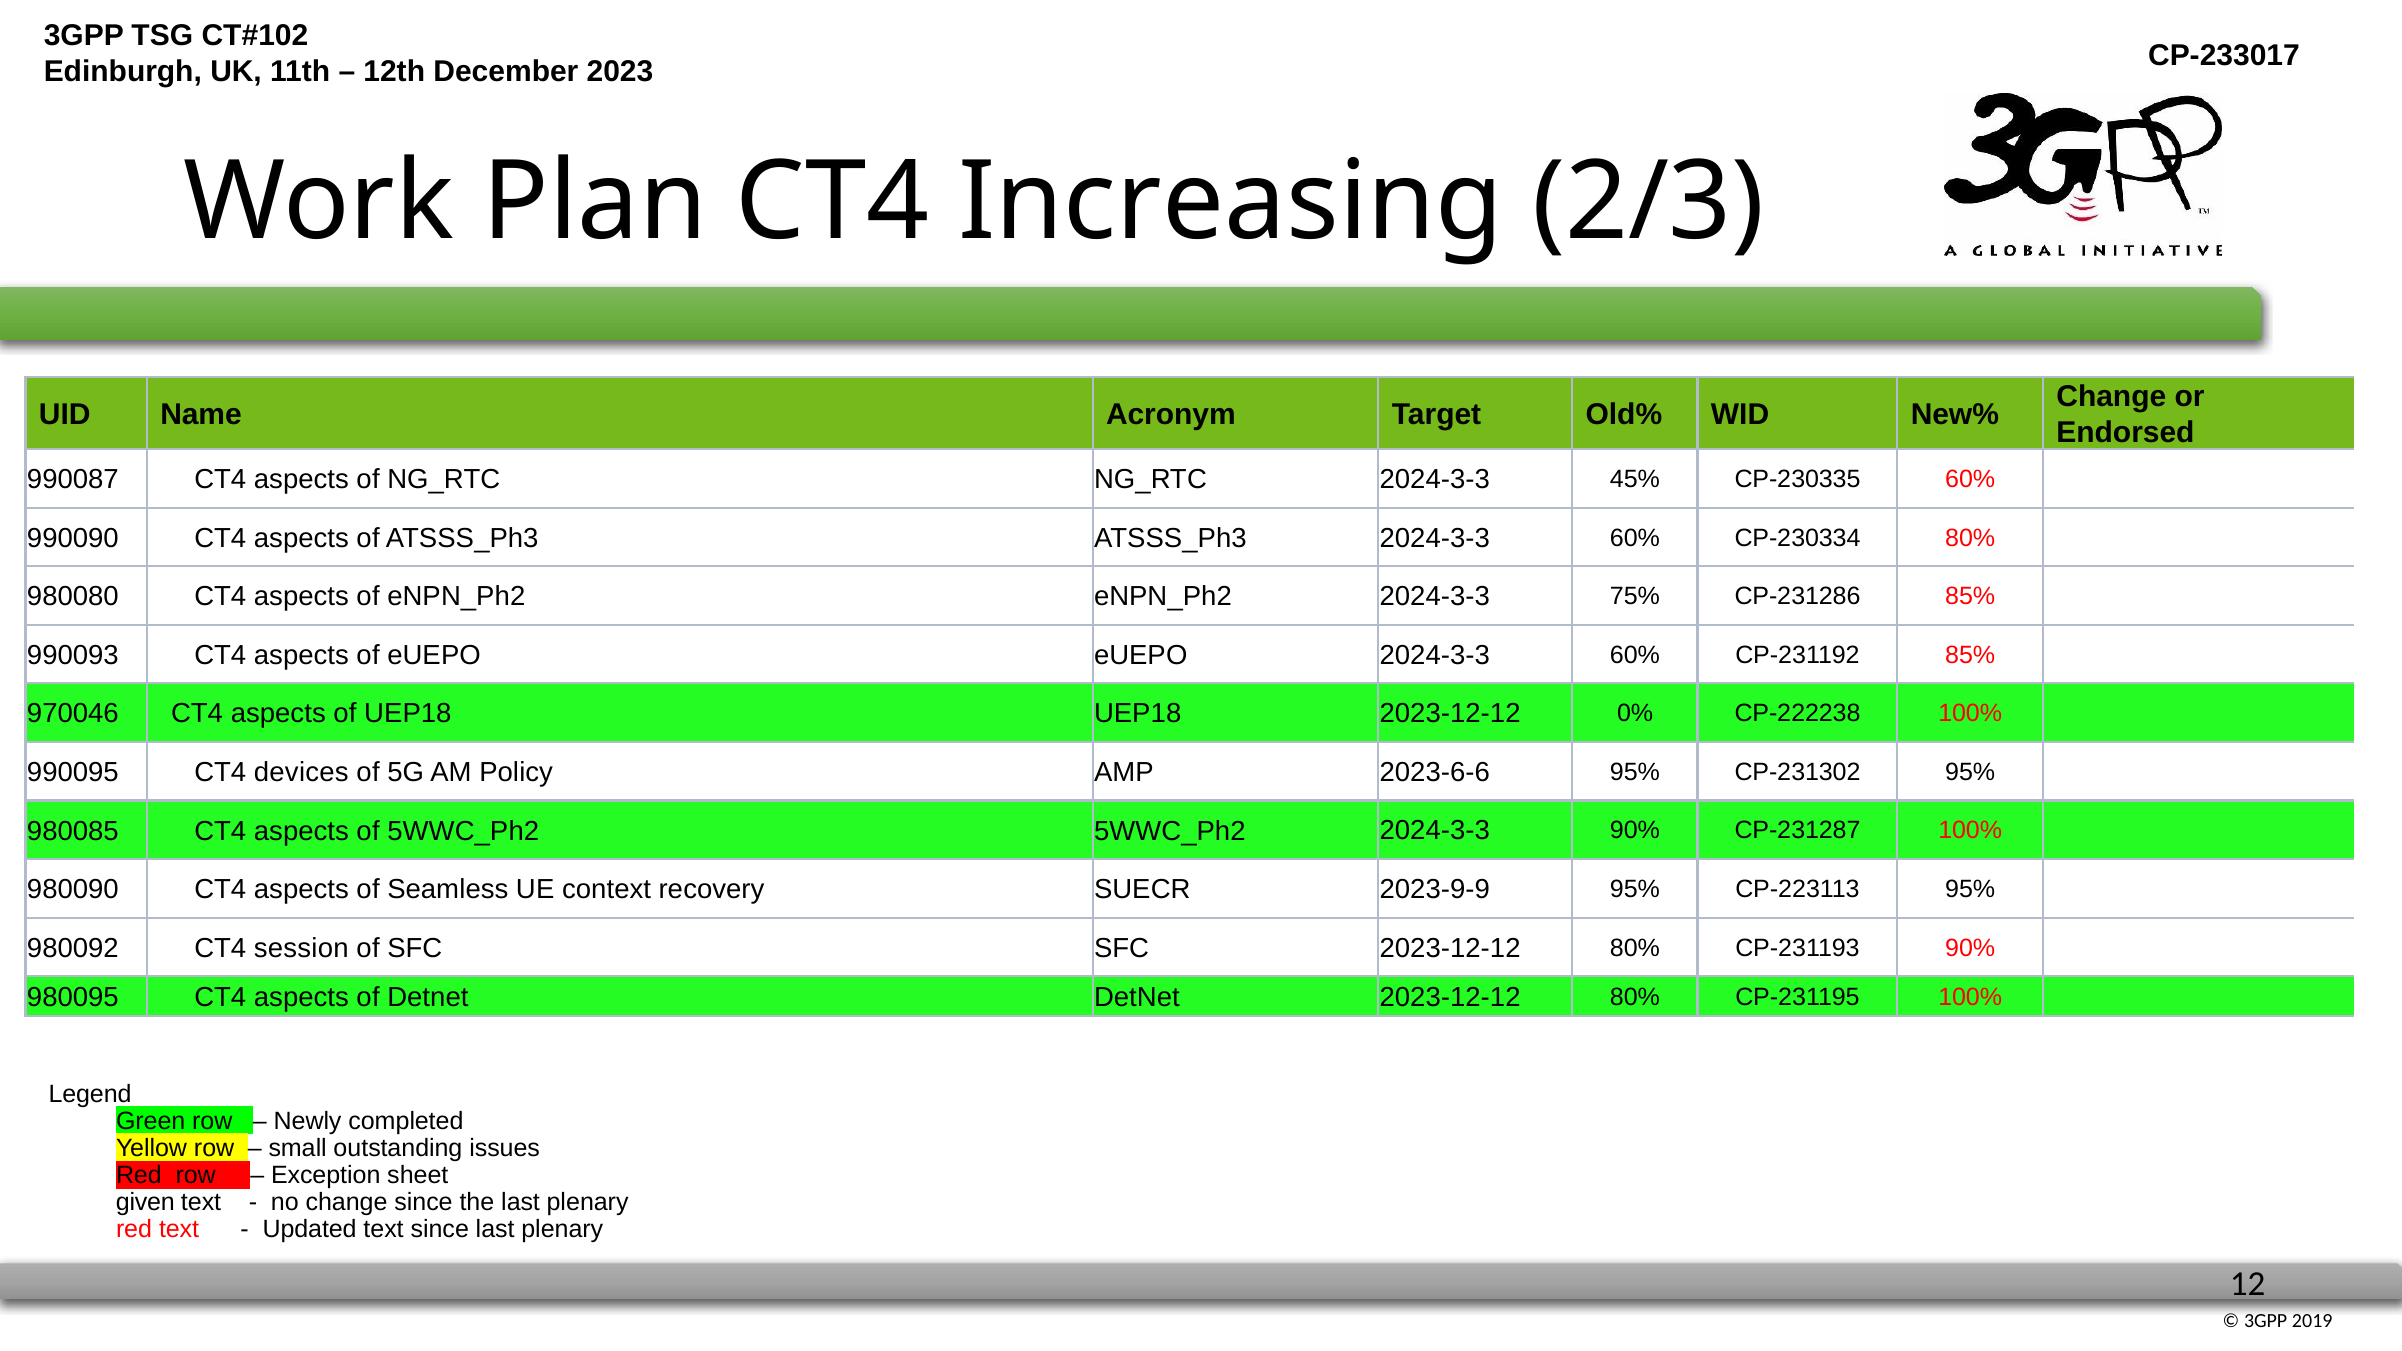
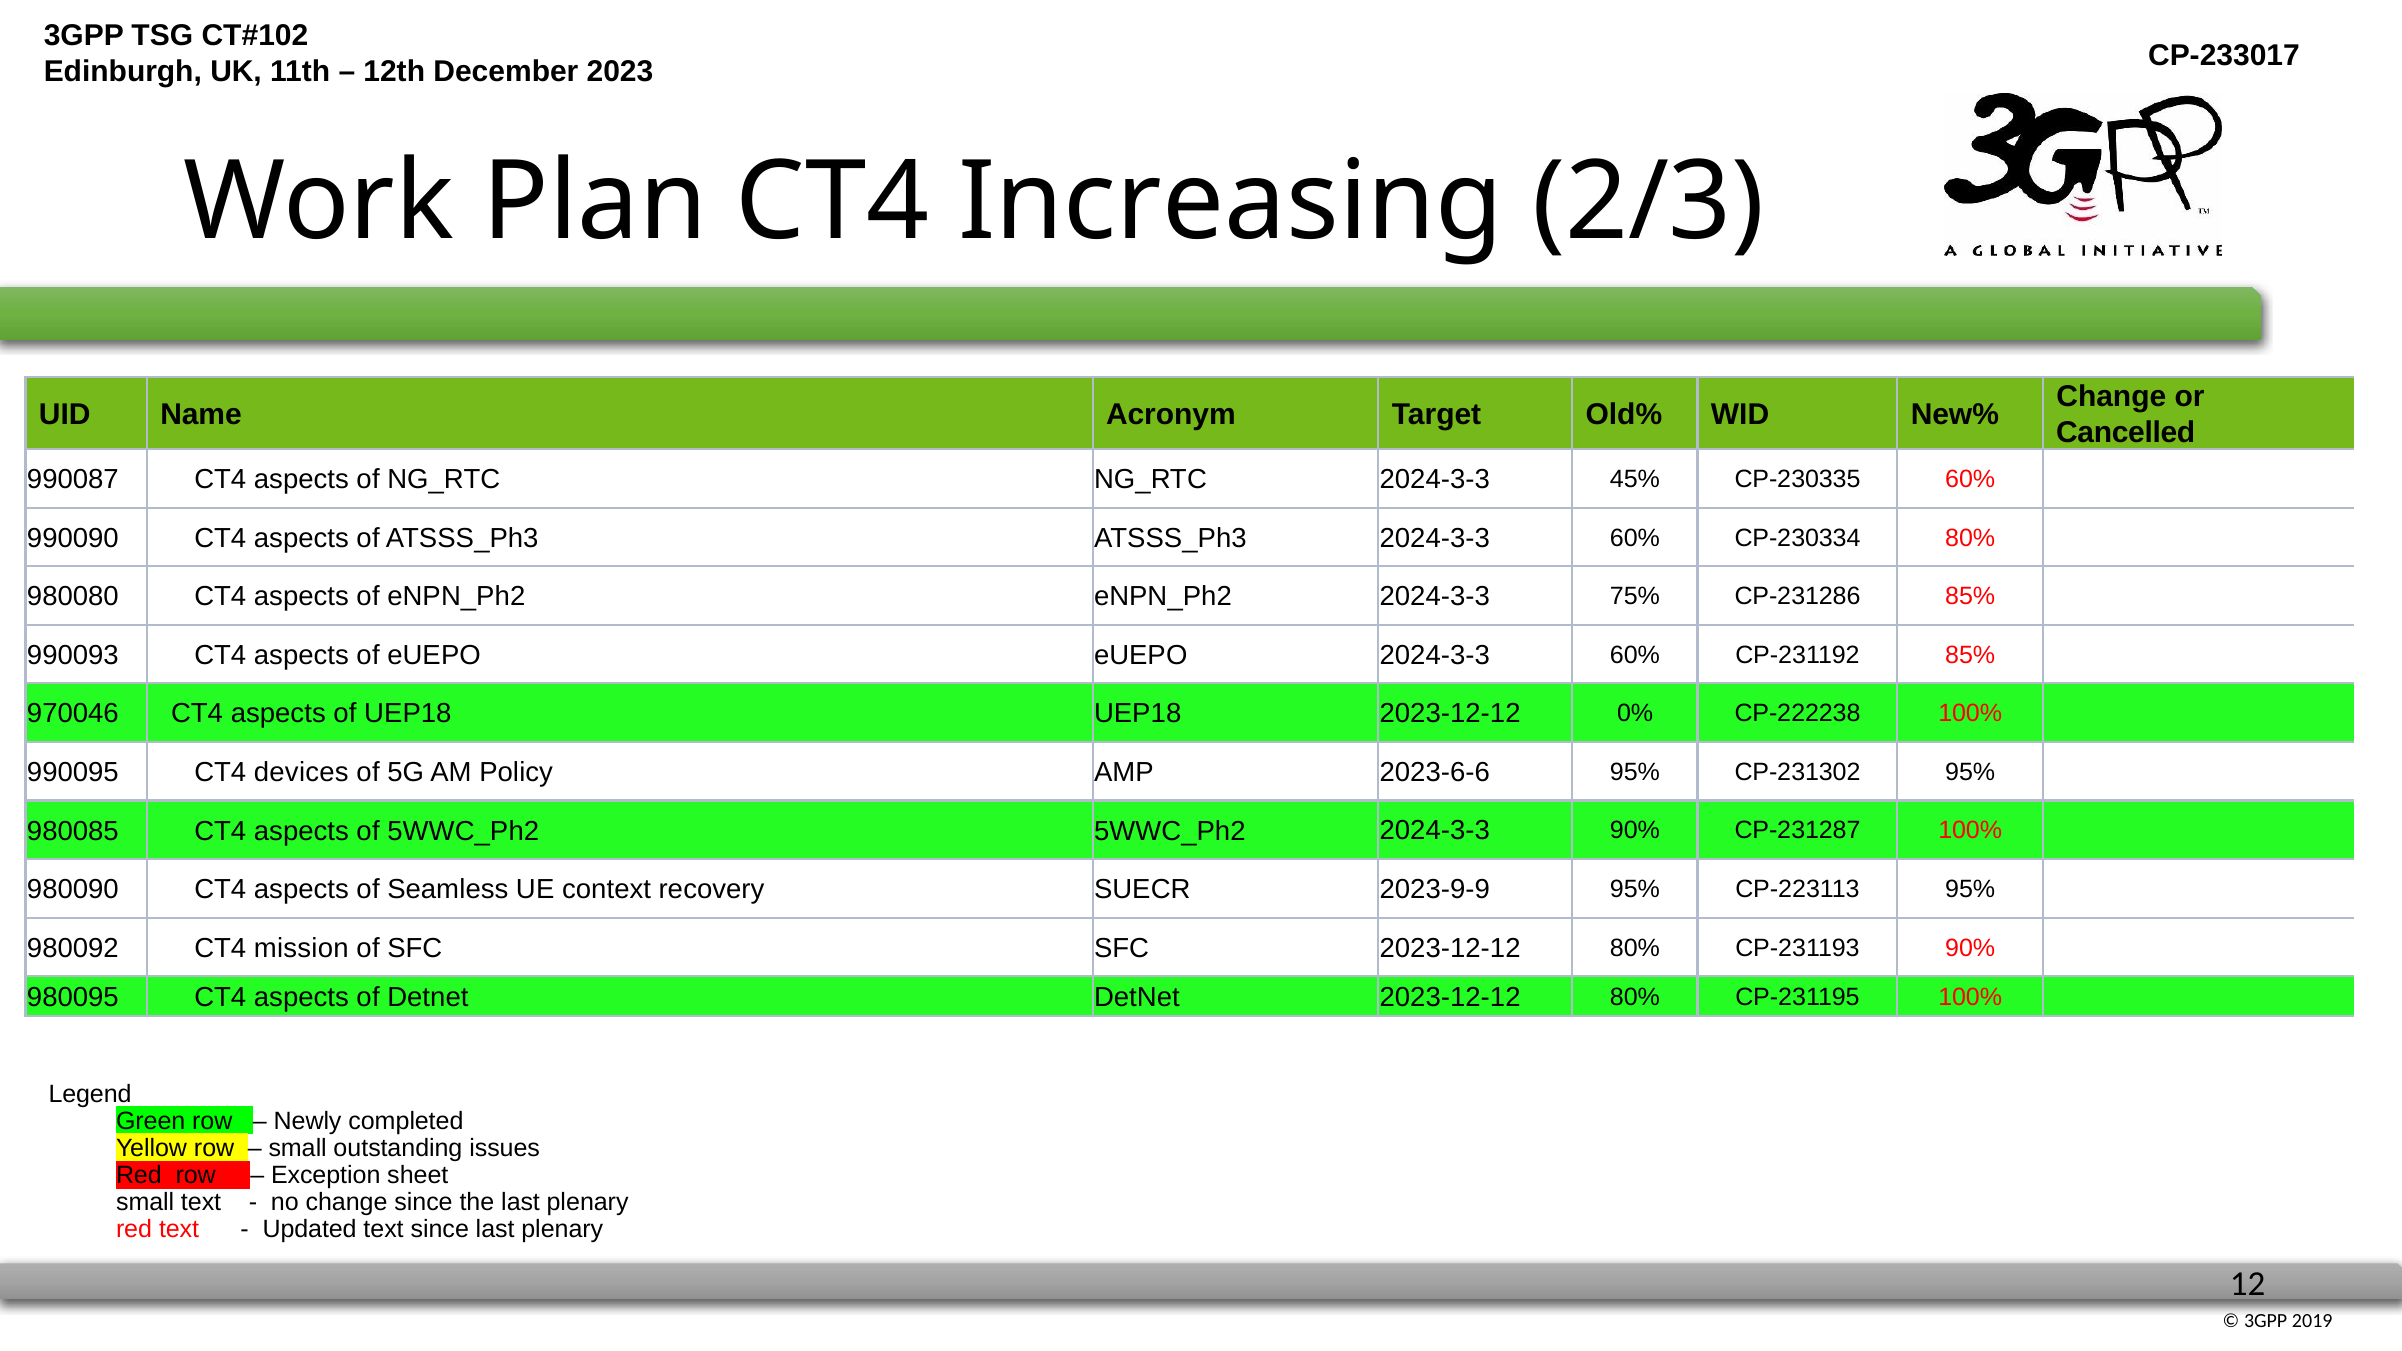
Endorsed: Endorsed -> Cancelled
session: session -> mission
given at (145, 1202): given -> small
